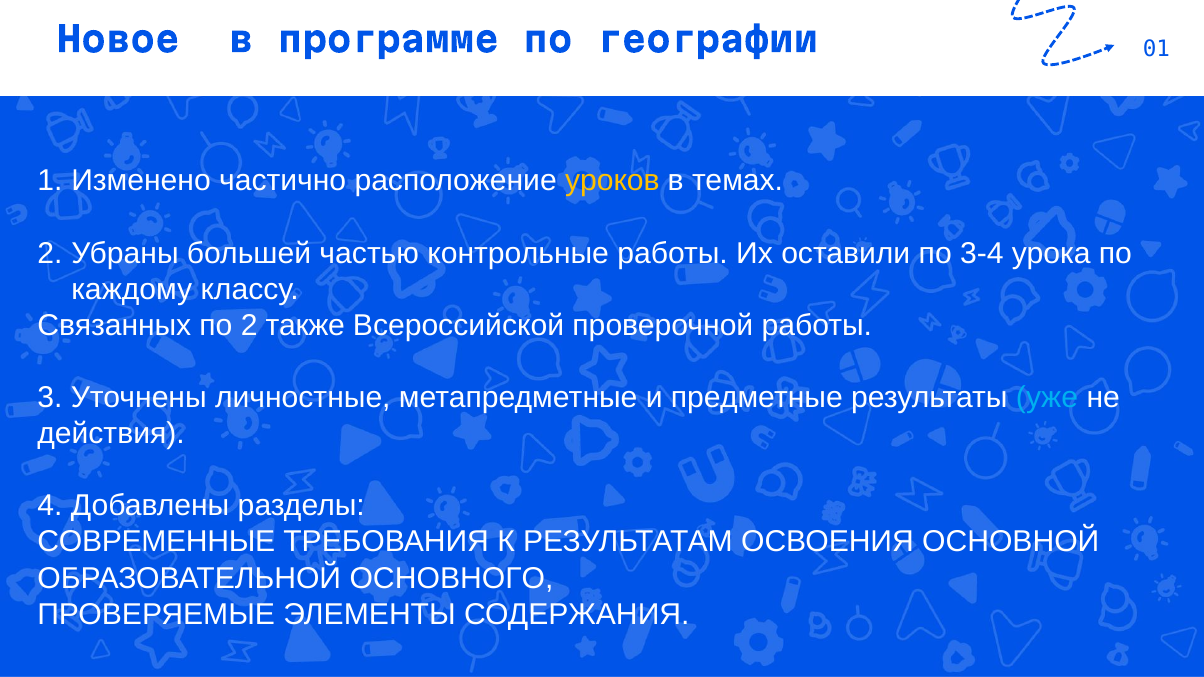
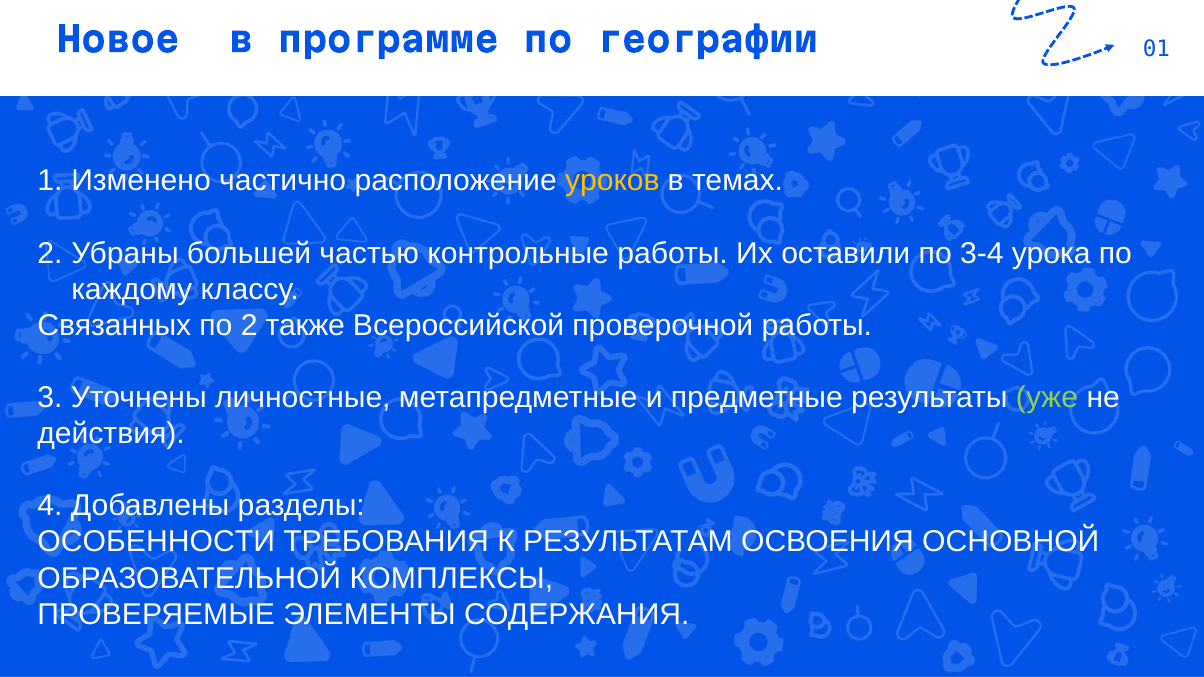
уже colour: light blue -> light green
СОВРЕМЕННЫЕ: СОВРЕМЕННЫЕ -> ОСОБЕННОСТИ
ОСНОВНОГО: ОСНОВНОГО -> КОМПЛЕКСЫ
